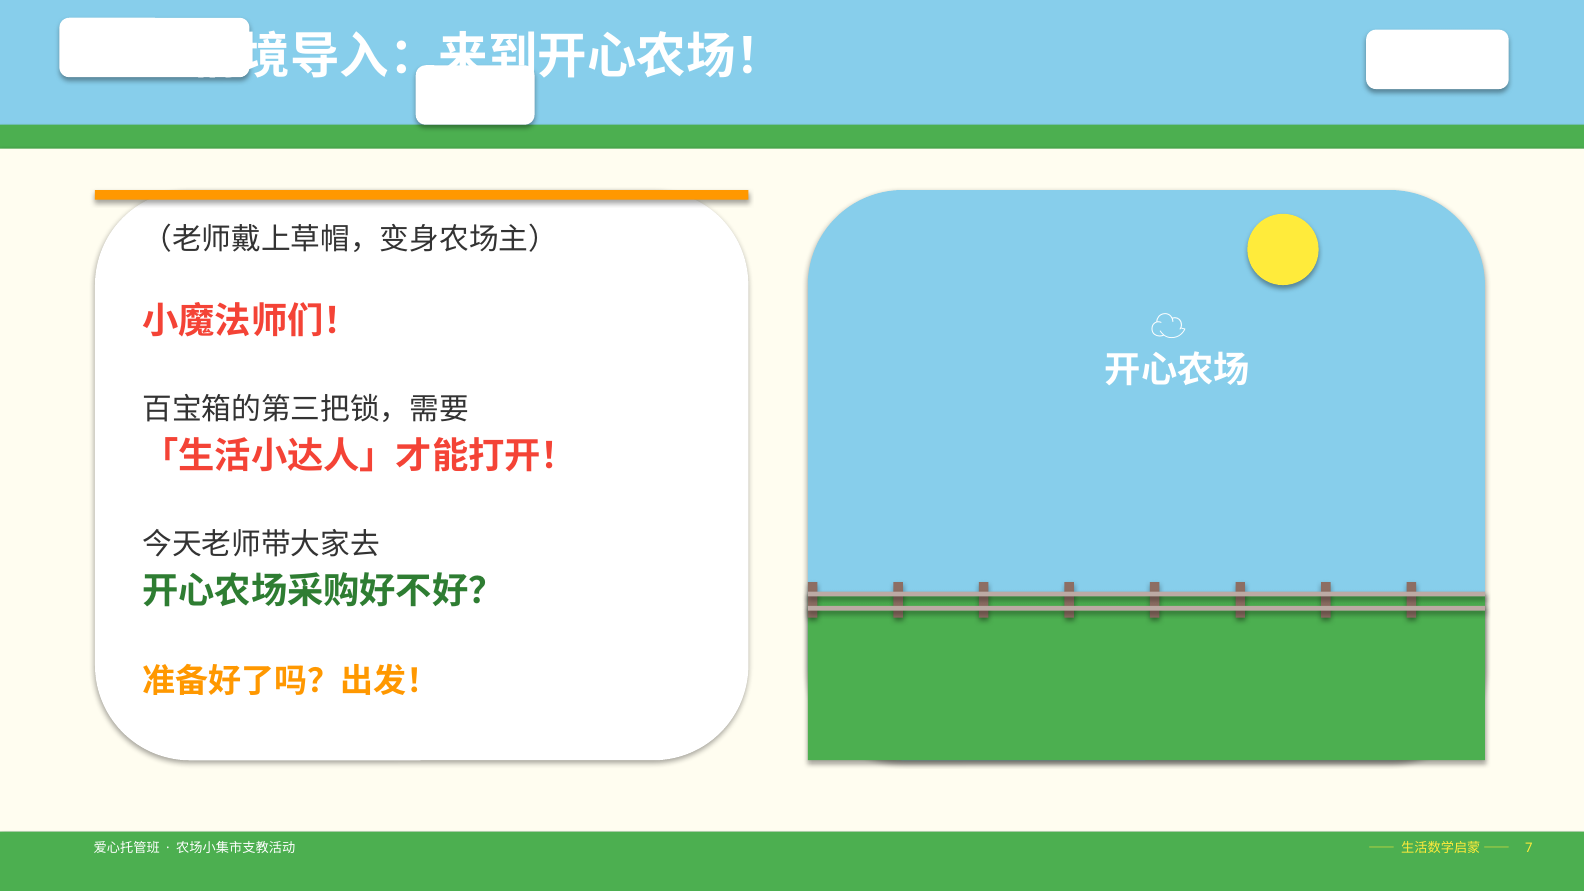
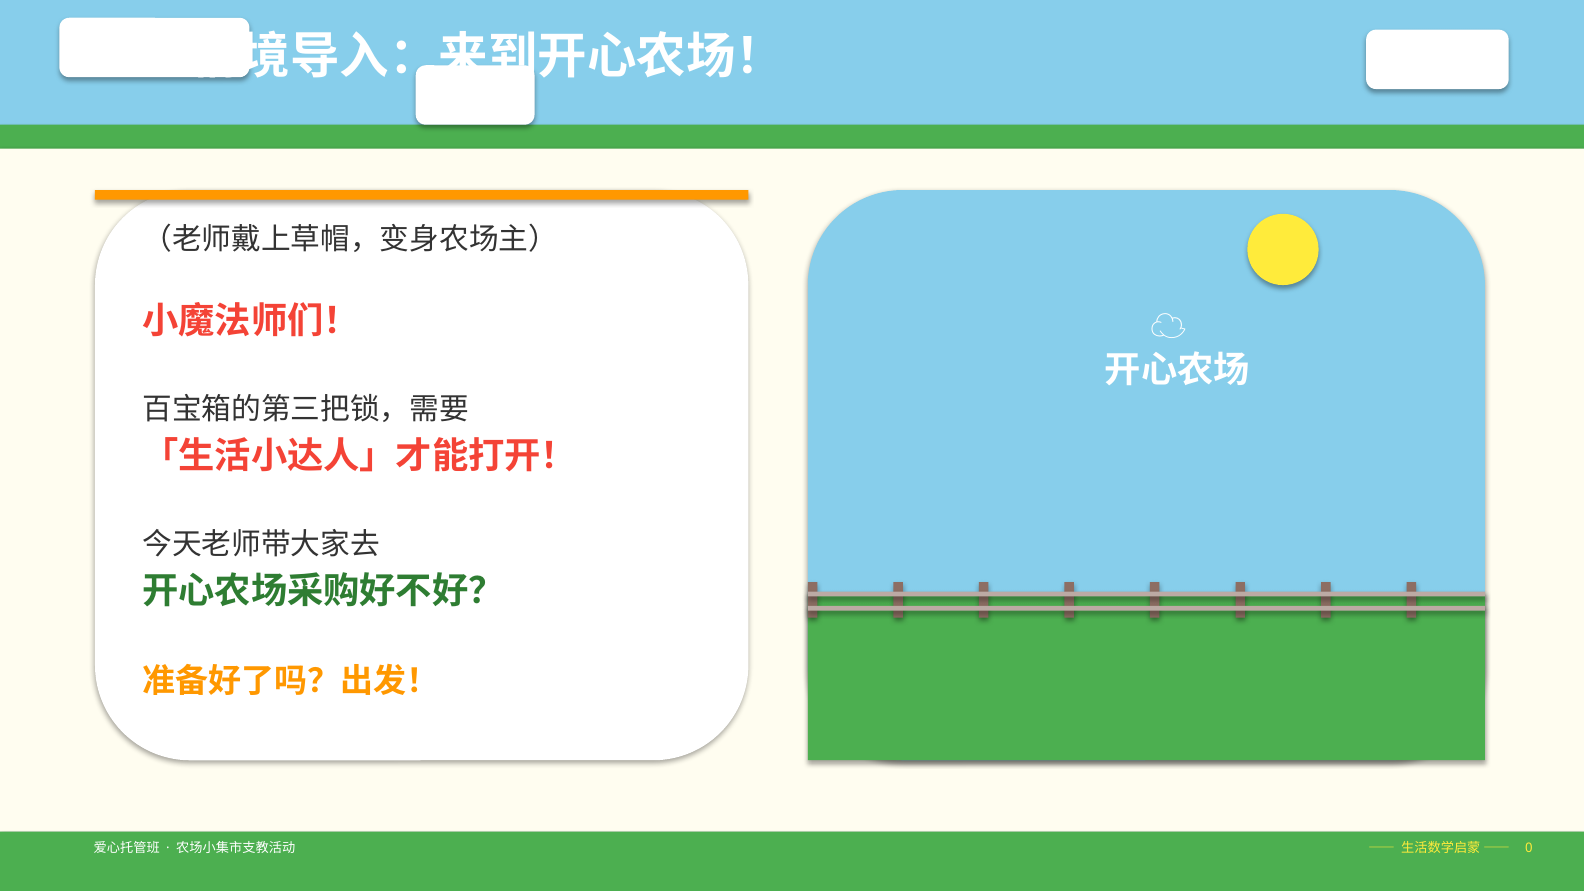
7: 7 -> 0
